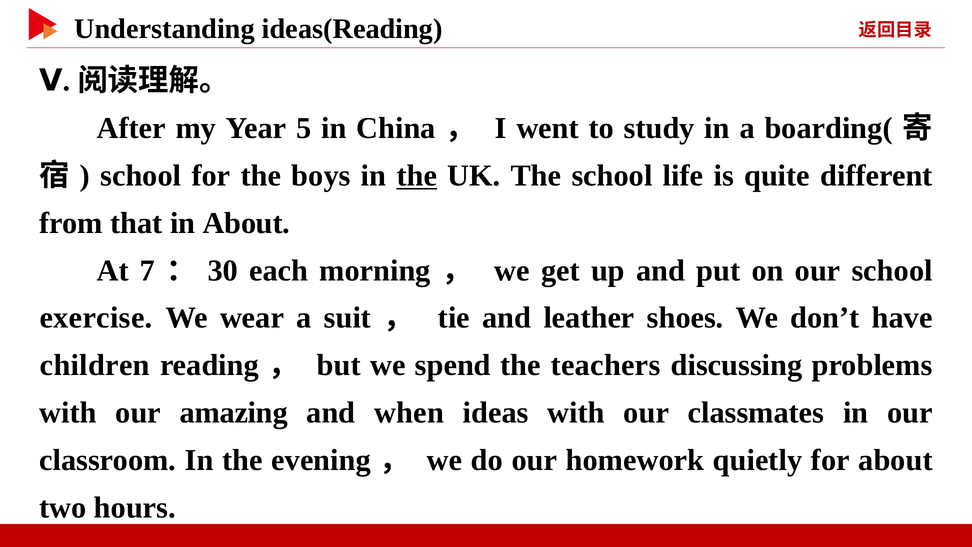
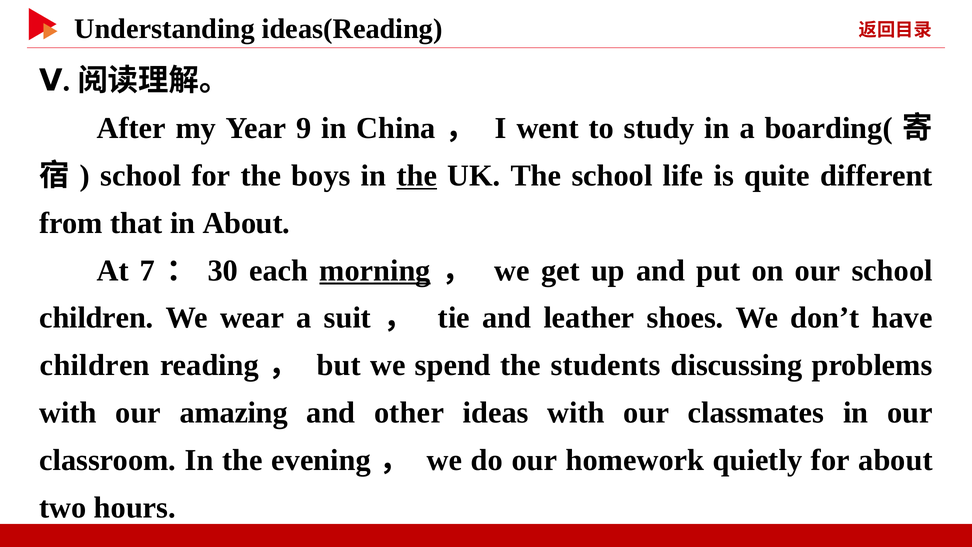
5: 5 -> 9
morning underline: none -> present
exercise at (96, 318): exercise -> children
teachers: teachers -> students
when: when -> other
